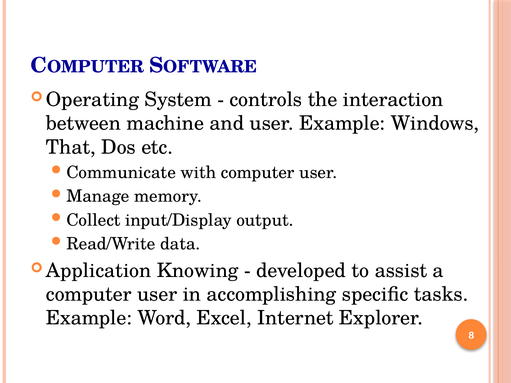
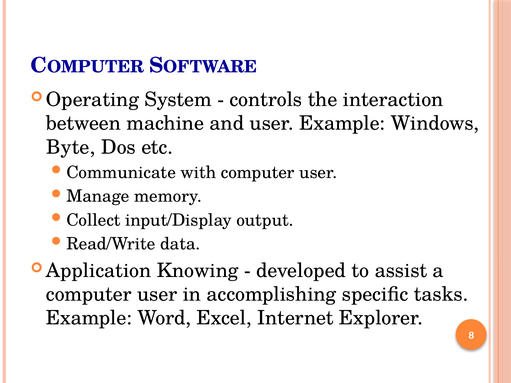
That: That -> Byte
